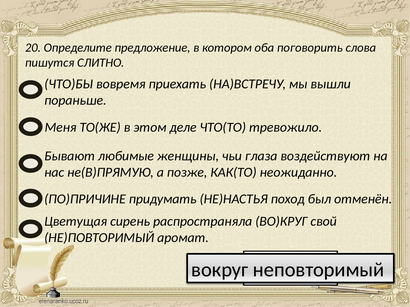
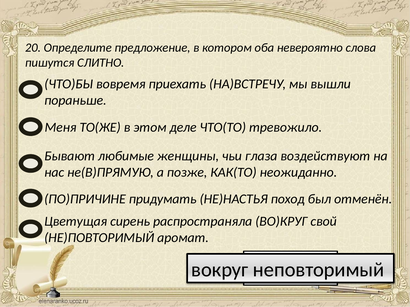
поговорить: поговорить -> невероятно
